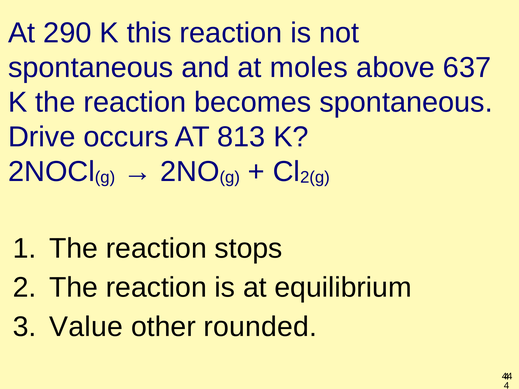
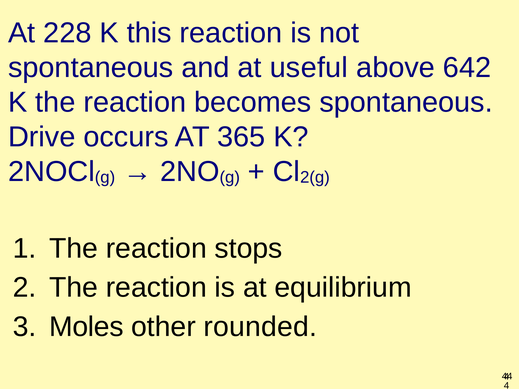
290: 290 -> 228
moles: moles -> useful
637: 637 -> 642
813: 813 -> 365
Value: Value -> Moles
